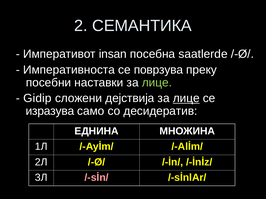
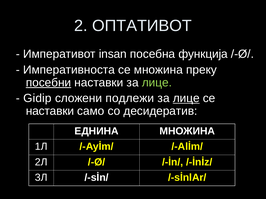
СЕМАНТИКА: СЕМАНТИКА -> ОПТАТИВОТ
saatlerde: saatlerde -> функција
се поврзува: поврзува -> множина
посебни underline: none -> present
дејствија: дејствија -> подлежи
изразува at (50, 111): изразува -> наставки
/-sİn/ colour: pink -> white
